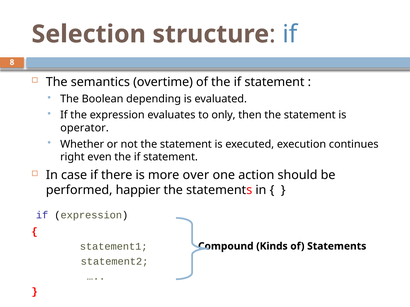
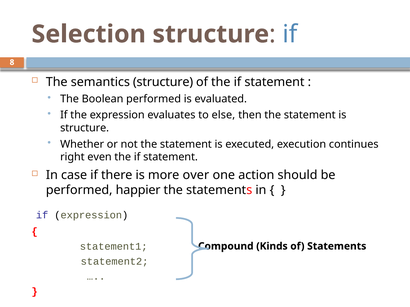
semantics overtime: overtime -> structure
Boolean depending: depending -> performed
only: only -> else
operator at (85, 128): operator -> structure
